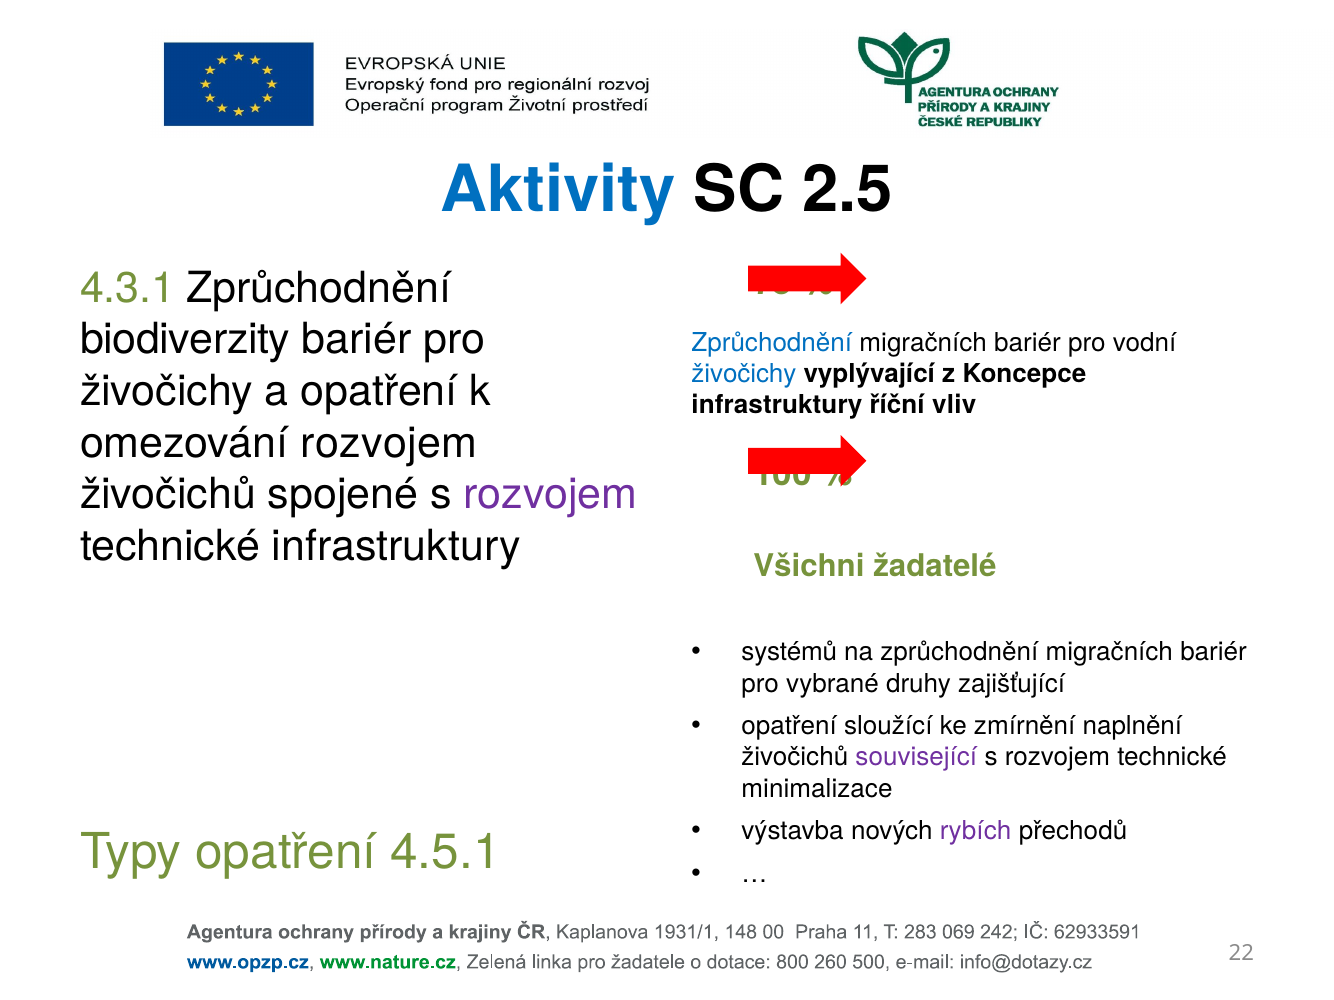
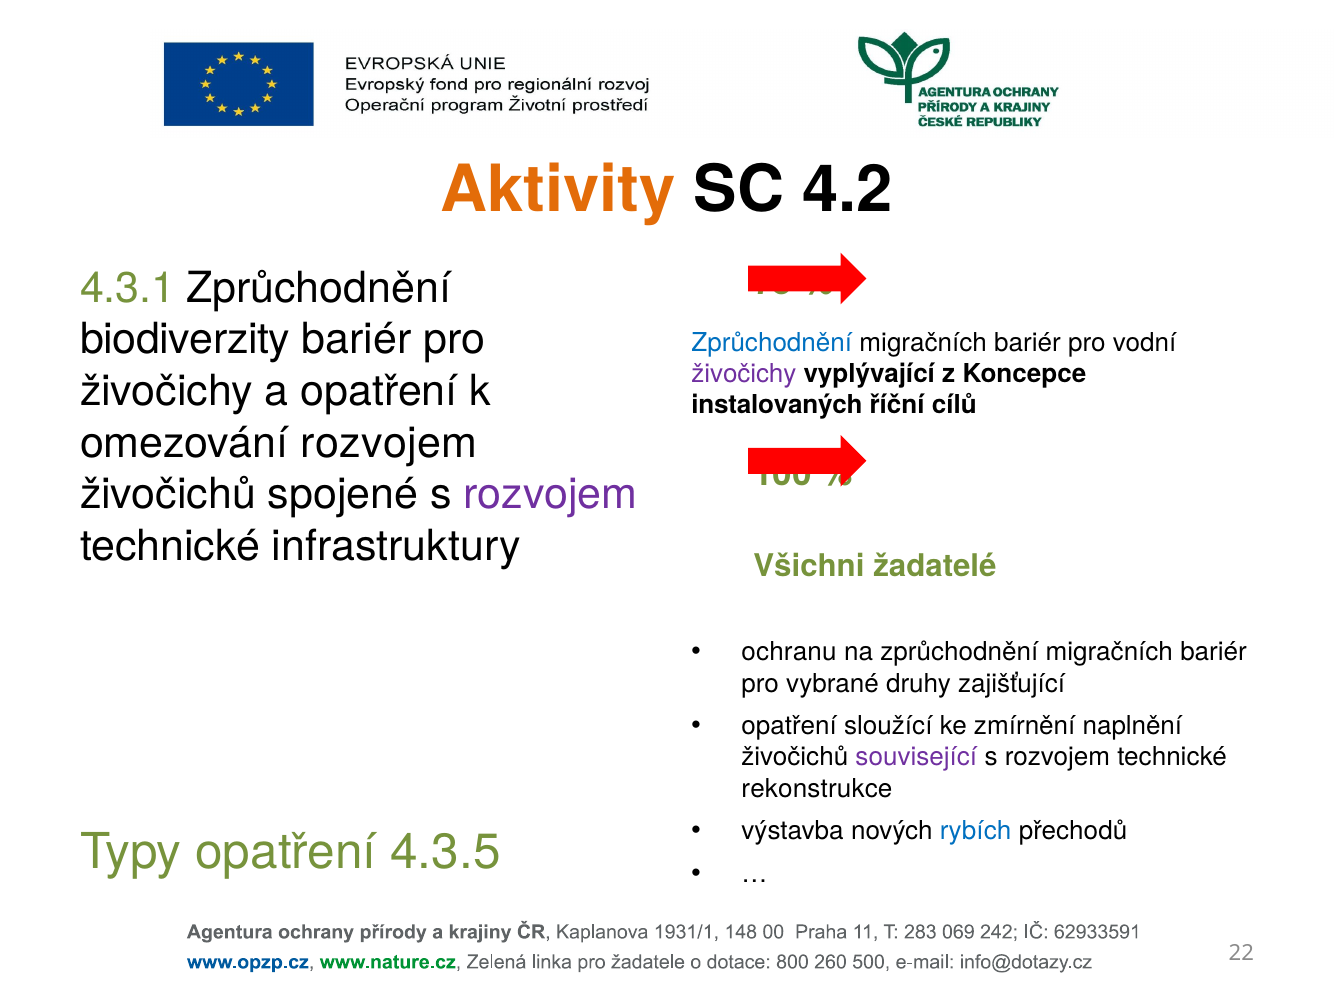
Aktivity colour: blue -> orange
2.5: 2.5 -> 4.2
živočichy at (744, 374) colour: blue -> purple
infrastruktury at (777, 405): infrastruktury -> instalovaných
vliv: vliv -> cílů
systémů: systémů -> ochranu
minimalizace: minimalizace -> rekonstrukce
rybích colour: purple -> blue
4.5.1: 4.5.1 -> 4.3.5
